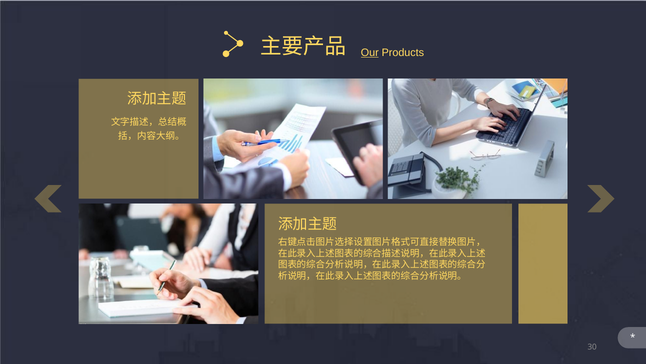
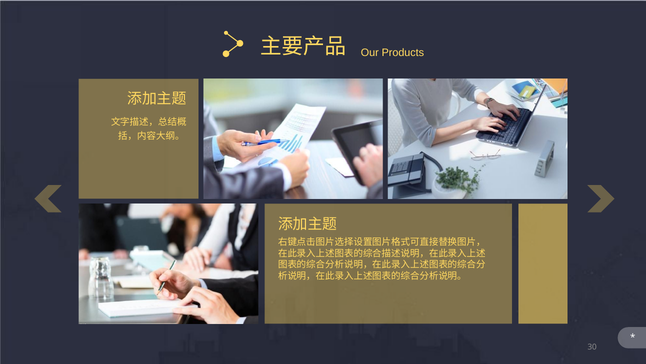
Our underline: present -> none
